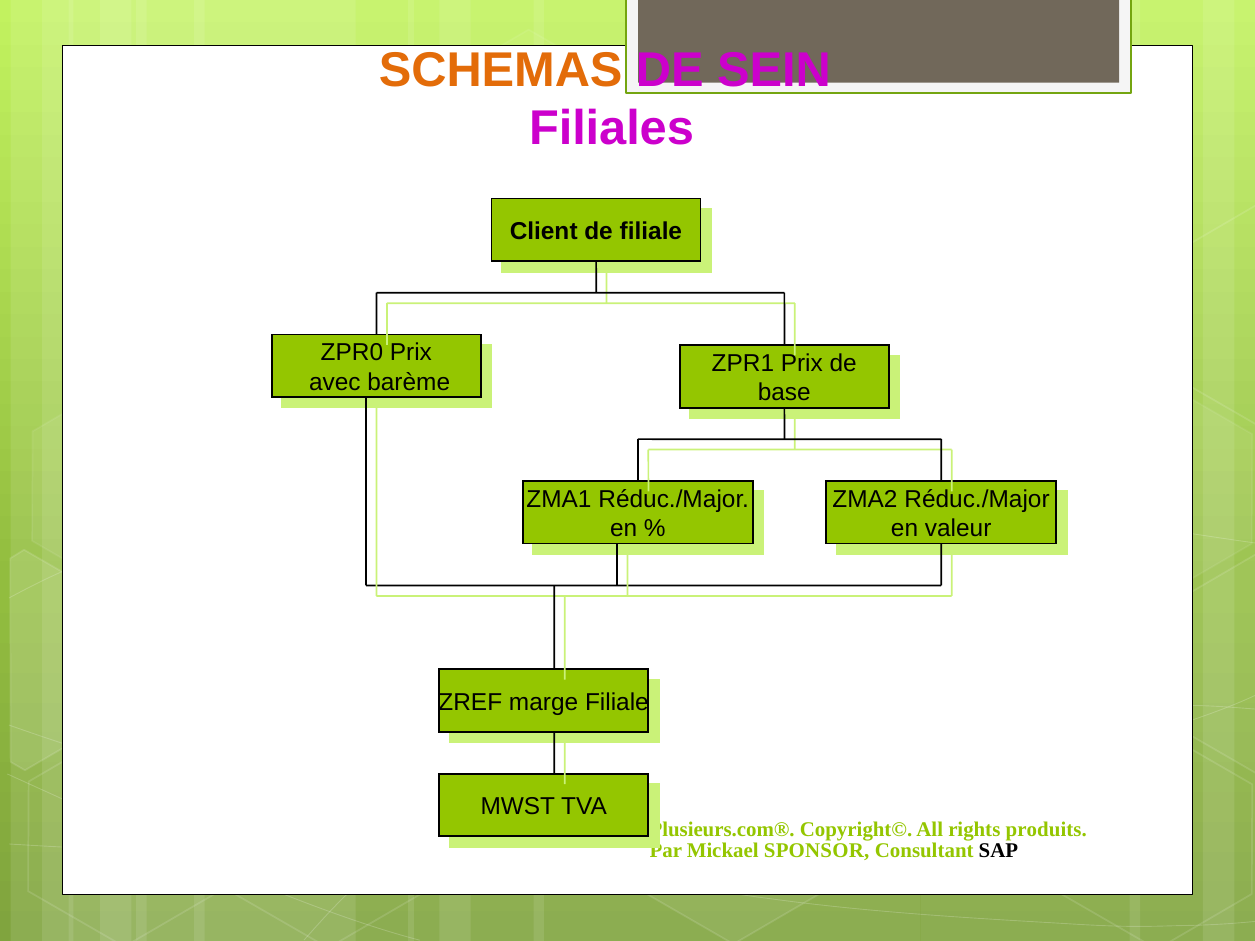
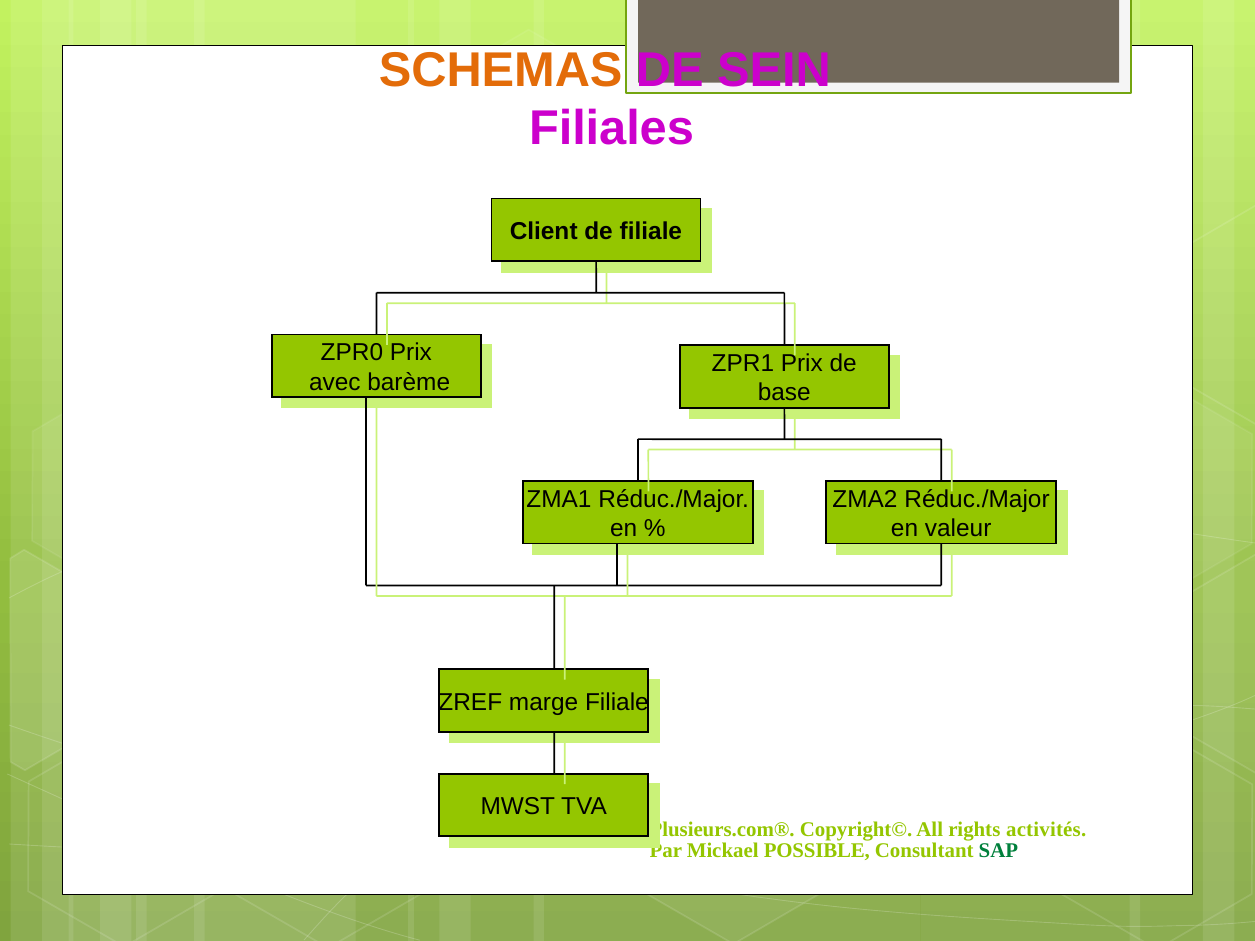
produits: produits -> activités
SPONSOR: SPONSOR -> POSSIBLE
SAP colour: black -> green
